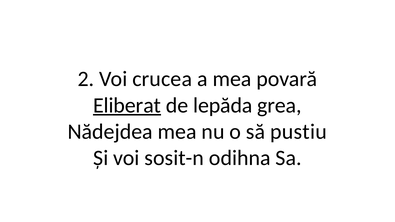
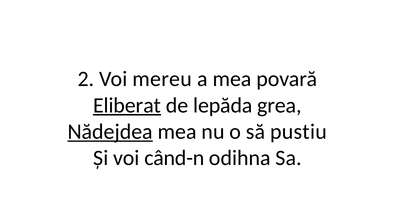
crucea: crucea -> mereu
Nădejdea underline: none -> present
sosit-n: sosit-n -> când-n
